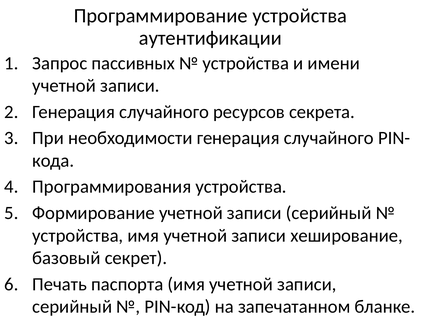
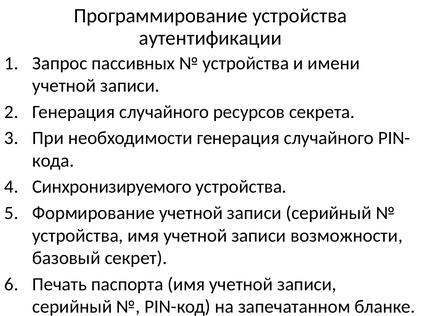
Программирования: Программирования -> Синхронизируемого
хеширование: хеширование -> возможности
